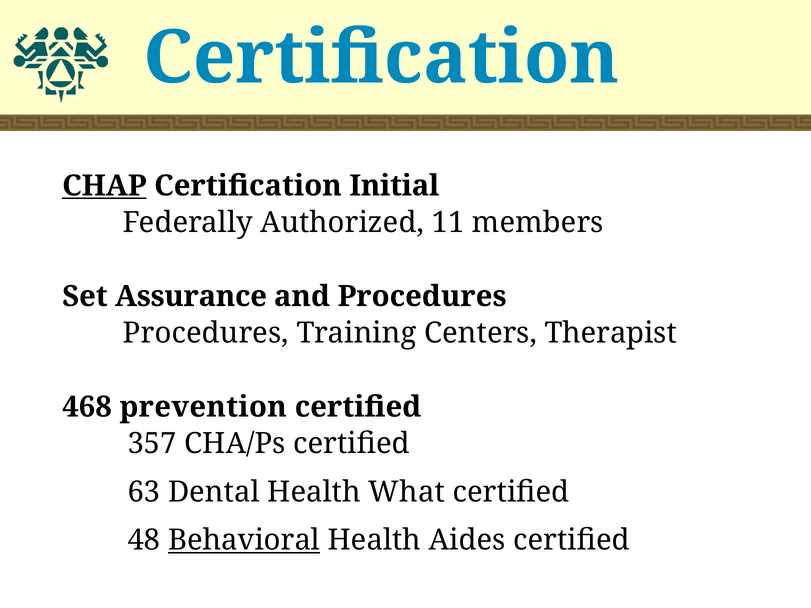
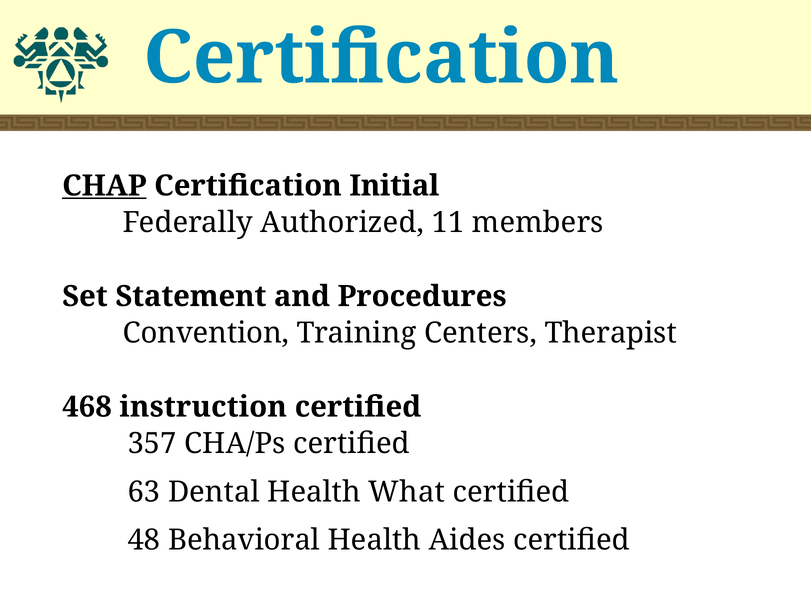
Assurance: Assurance -> Statement
Procedures at (206, 333): Procedures -> Convention
prevention: prevention -> instruction
Behavioral underline: present -> none
